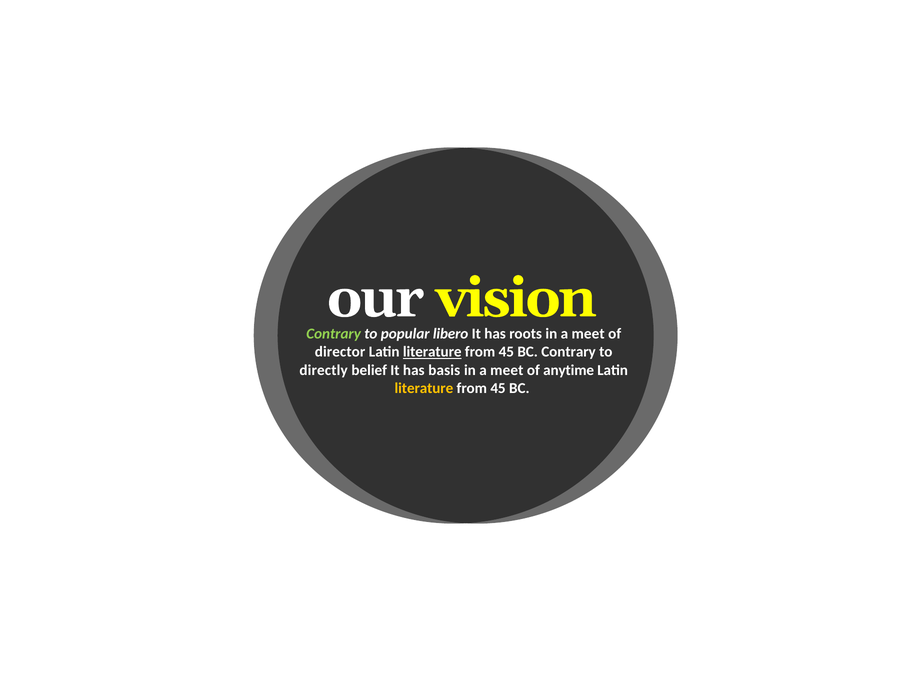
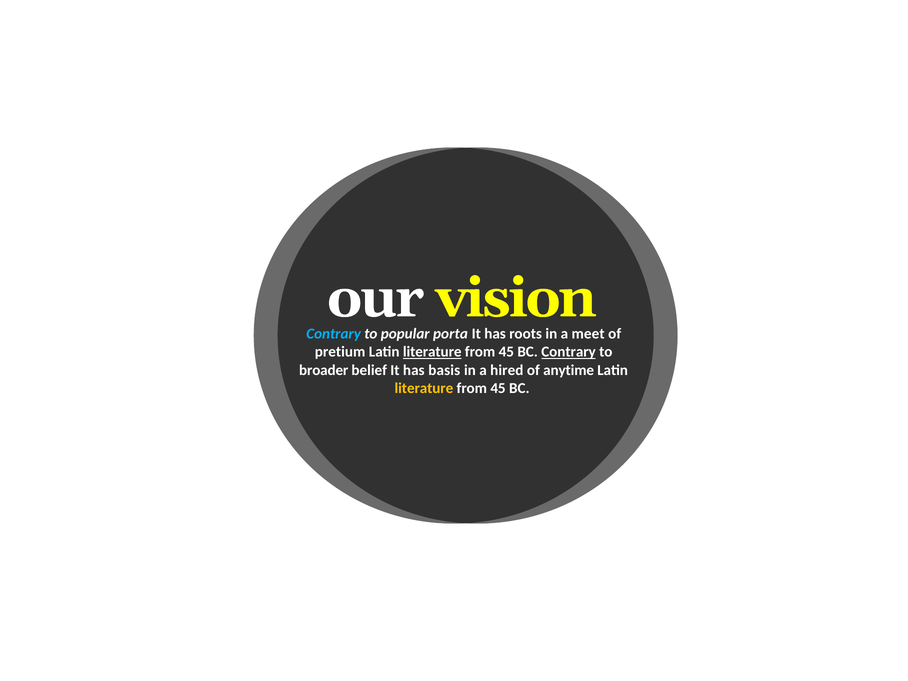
Contrary at (334, 334) colour: light green -> light blue
libero: libero -> porta
director: director -> pretium
Contrary at (569, 352) underline: none -> present
directly: directly -> broader
meet at (507, 370): meet -> hired
